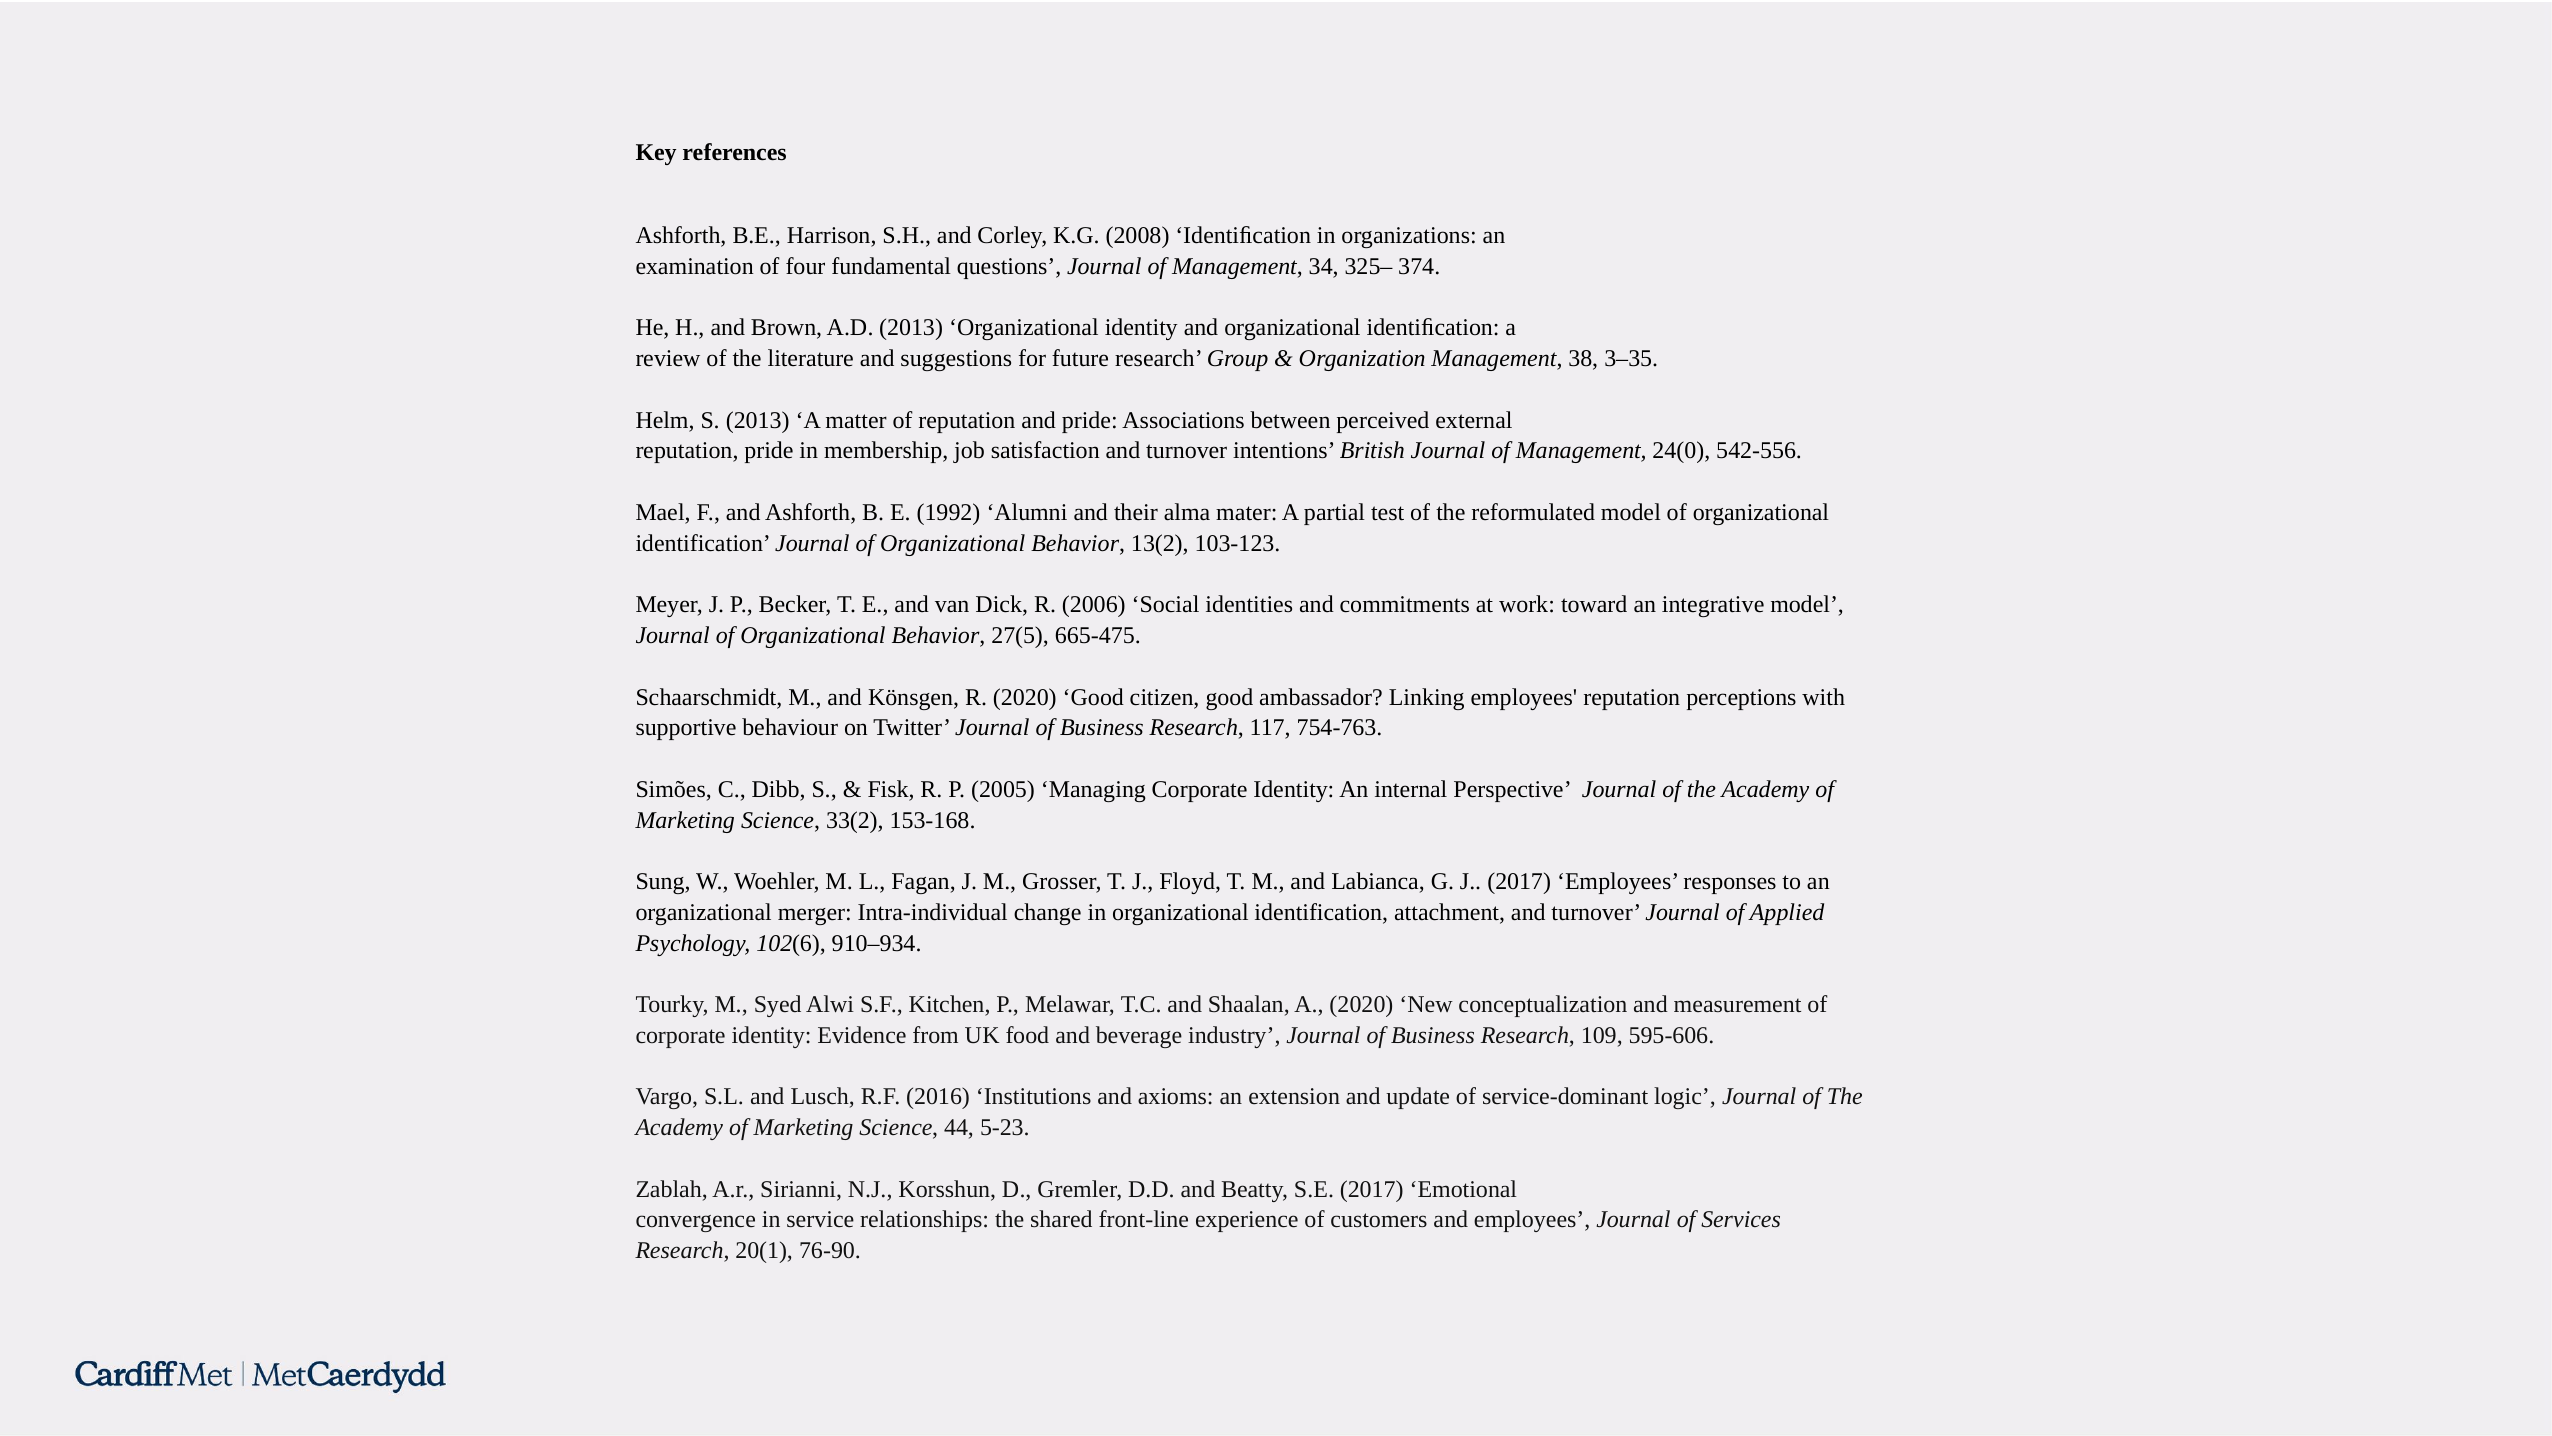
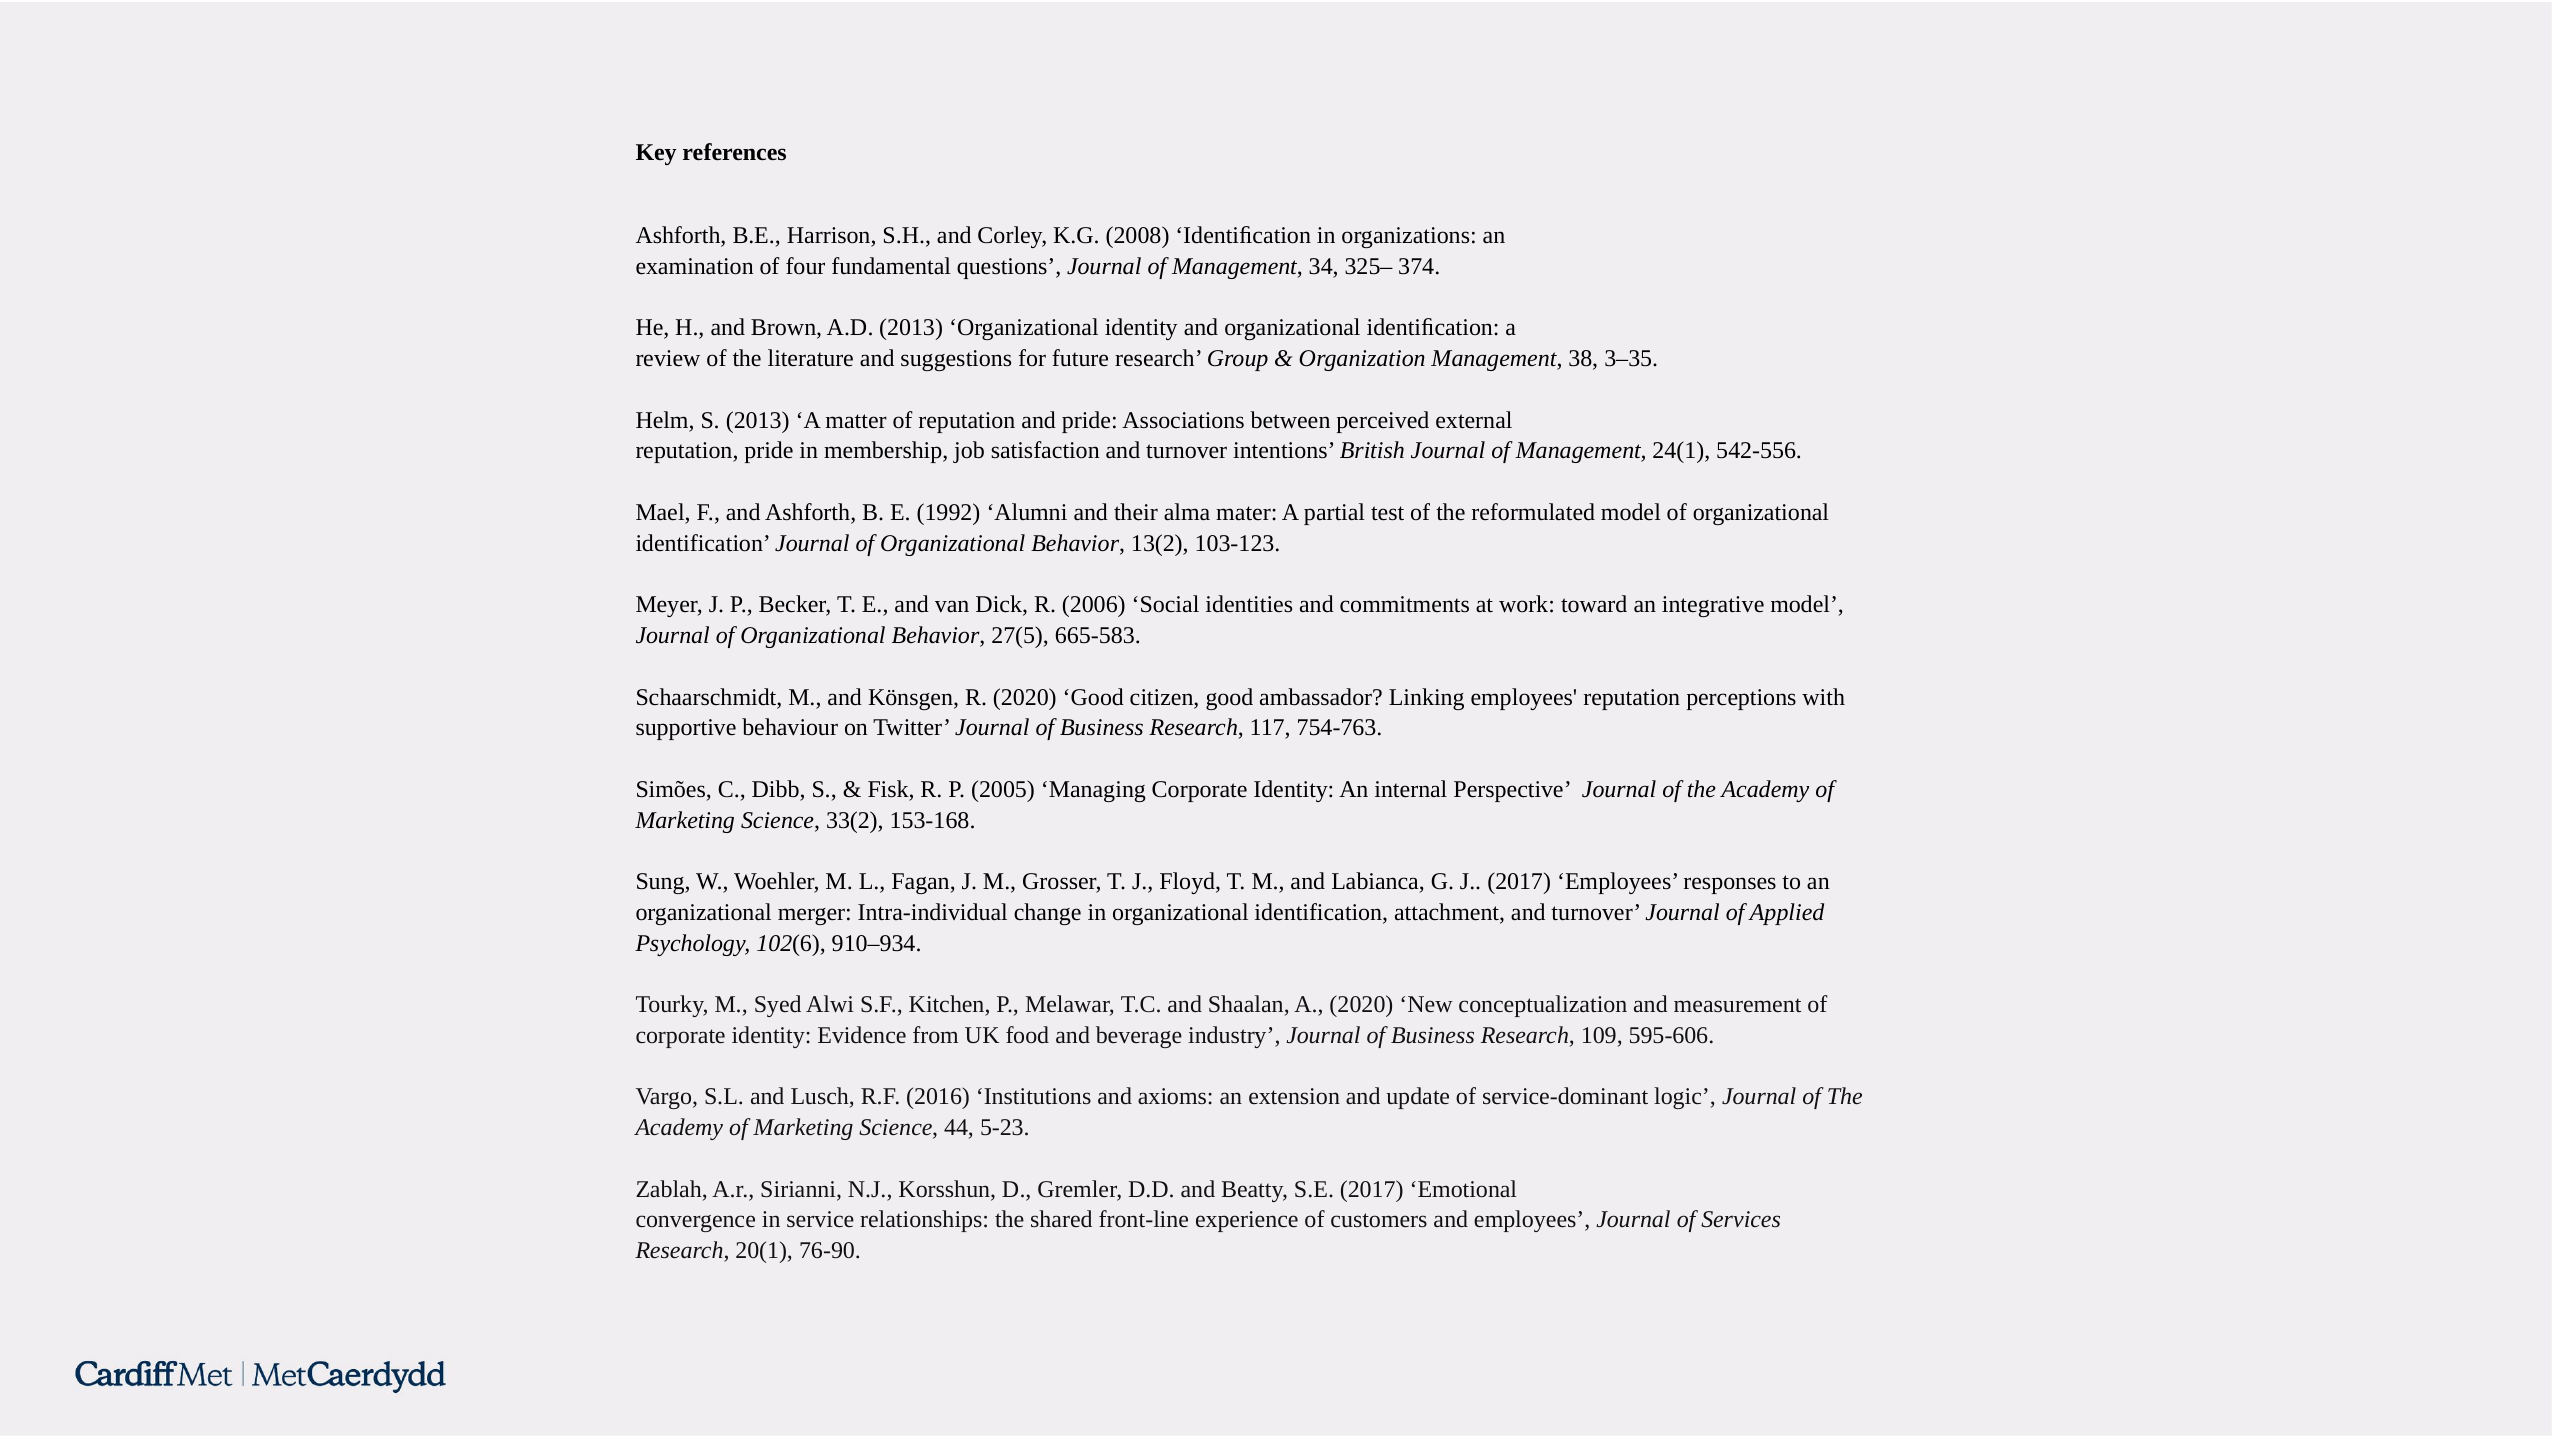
24(0: 24(0 -> 24(1
665-475: 665-475 -> 665-583
